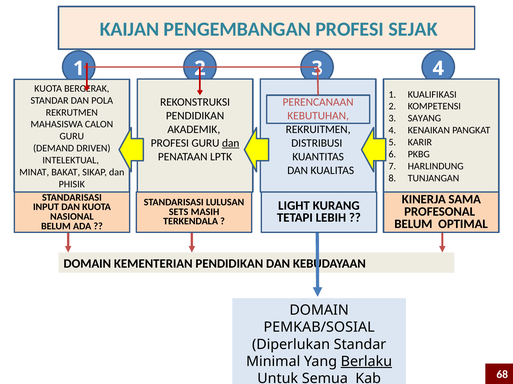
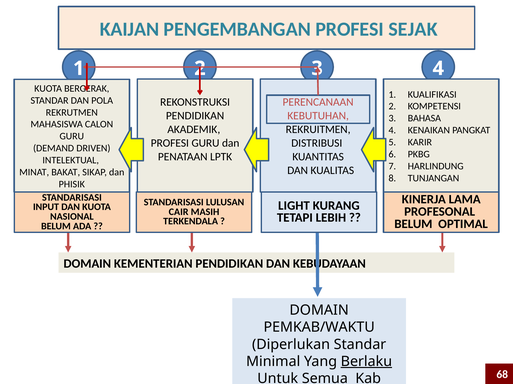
SAYANG: SAYANG -> BAHASA
dan at (231, 143) underline: present -> none
SAMA: SAMA -> LAMA
SETS: SETS -> CAIR
PEMKAB/SOSIAL: PEMKAB/SOSIAL -> PEMKAB/WAKTU
